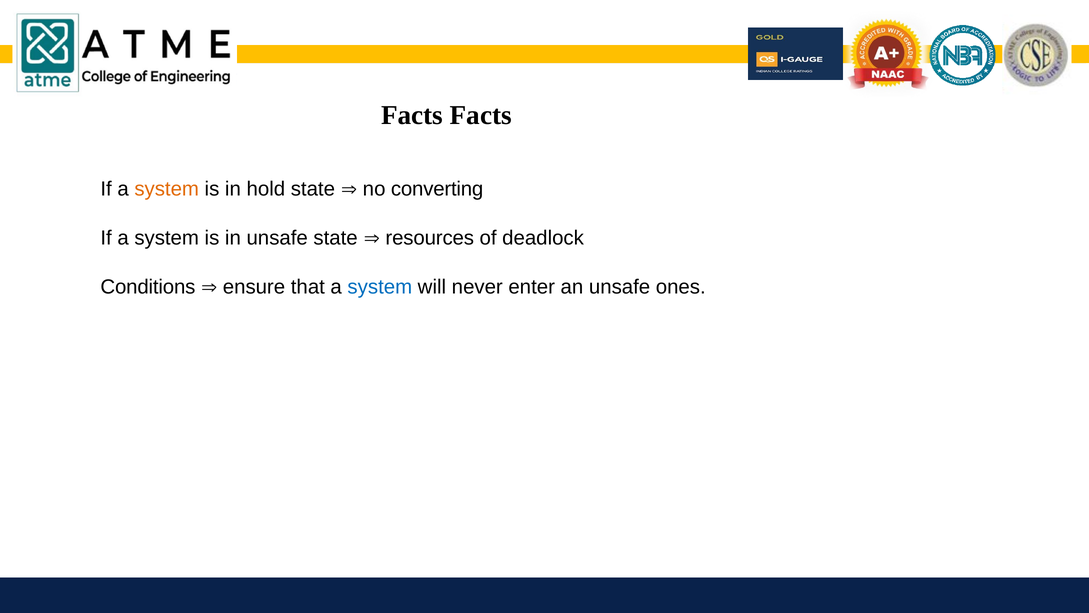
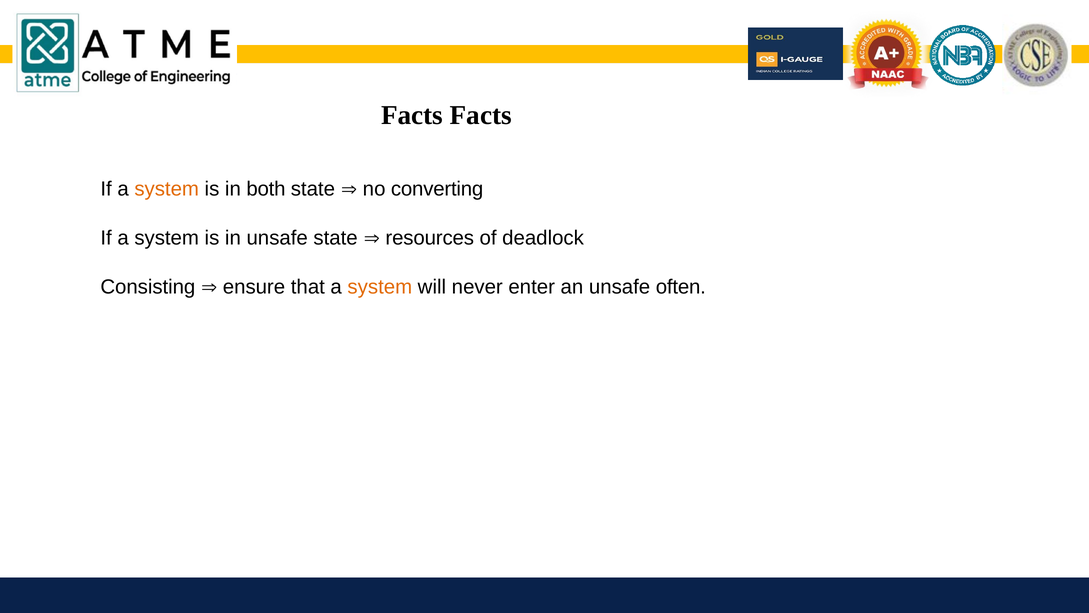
hold: hold -> both
Conditions: Conditions -> Consisting
system at (380, 287) colour: blue -> orange
ones: ones -> often
